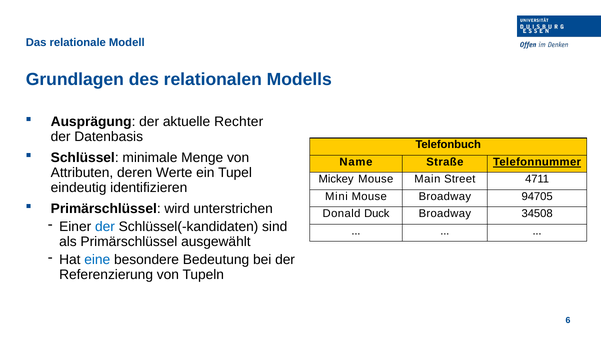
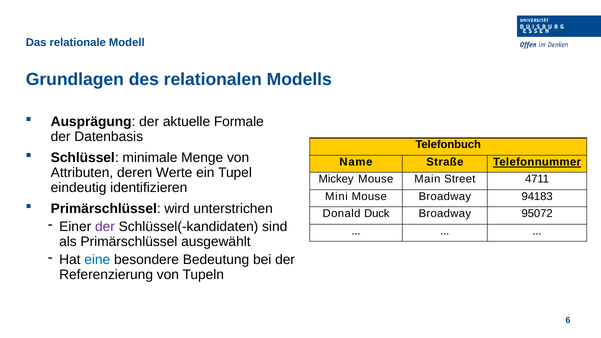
Rechter: Rechter -> Formale
94705: 94705 -> 94183
34508: 34508 -> 95072
der at (105, 227) colour: blue -> purple
